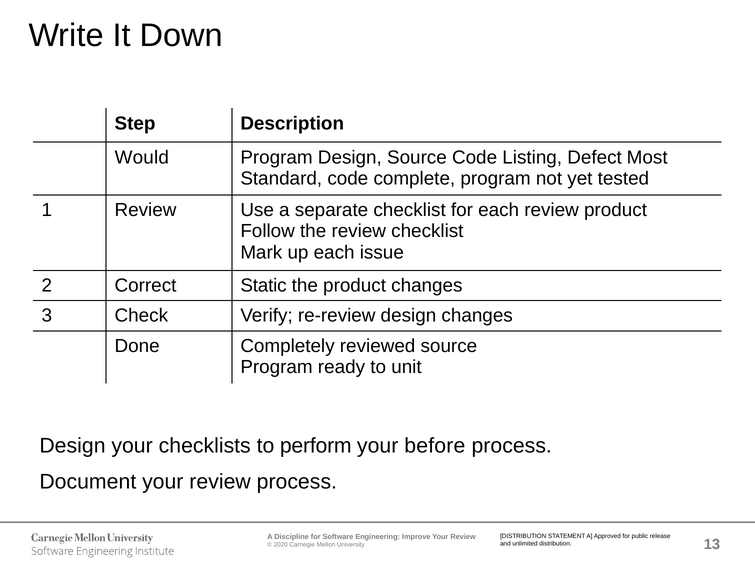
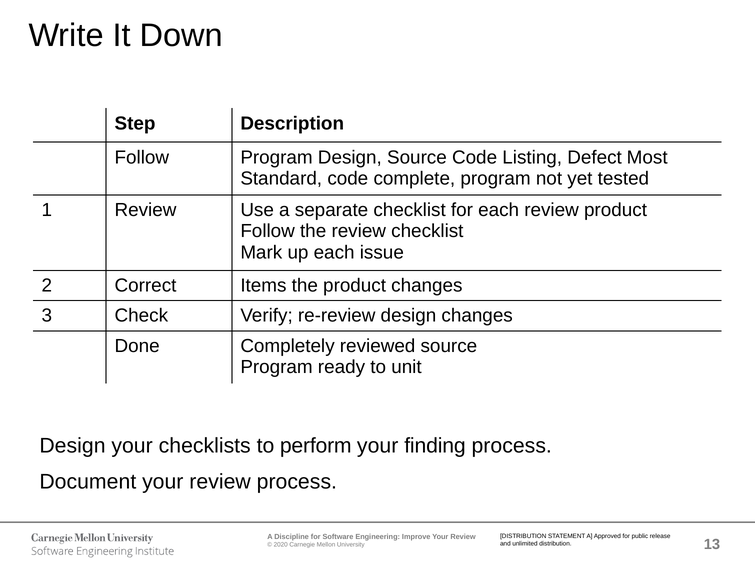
Would at (142, 157): Would -> Follow
Static: Static -> Items
before: before -> finding
